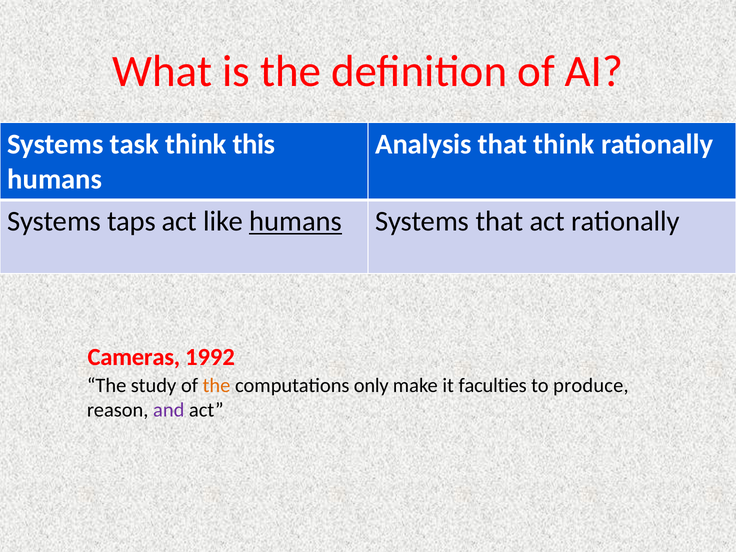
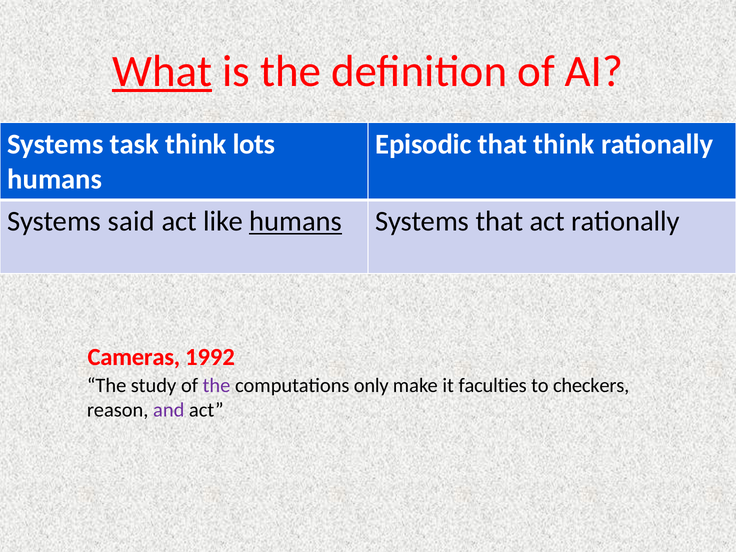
What underline: none -> present
this: this -> lots
Analysis: Analysis -> Episodic
taps: taps -> said
the at (216, 385) colour: orange -> purple
produce: produce -> checkers
